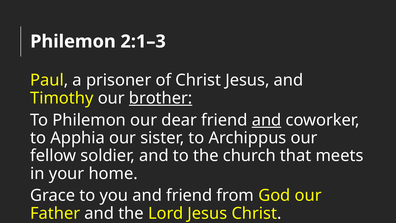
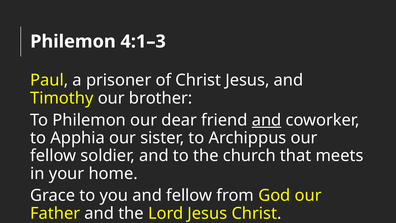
2:1–3: 2:1–3 -> 4:1–3
brother underline: present -> none
and friend: friend -> fellow
